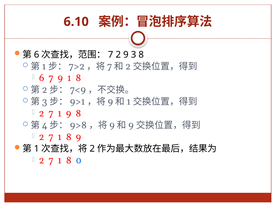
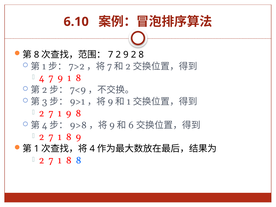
6 at (37, 55): 6 -> 8
9 3: 3 -> 2
6 at (42, 78): 6 -> 4
9 at (131, 125): 9 -> 6
2 at (92, 149): 2 -> 4
8 0: 0 -> 8
